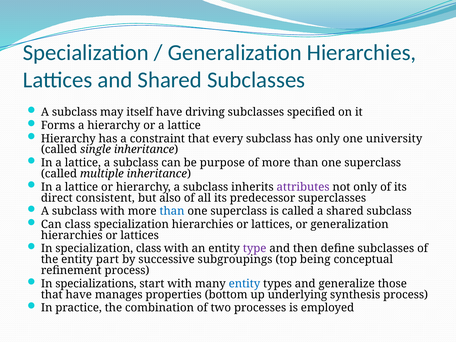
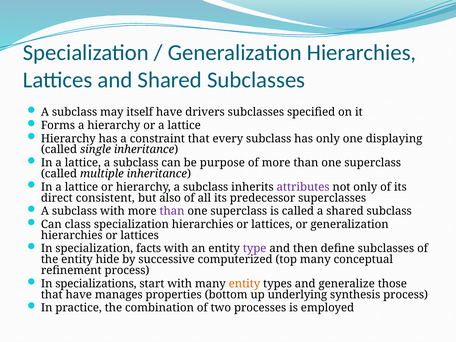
driving: driving -> drivers
university: university -> displaying
than at (172, 211) colour: blue -> purple
specialization class: class -> facts
part: part -> hide
subgroupings: subgroupings -> computerized
top being: being -> many
entity at (244, 284) colour: blue -> orange
